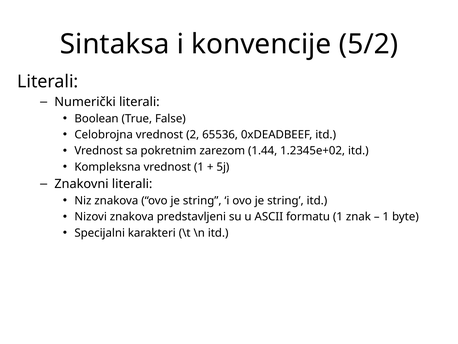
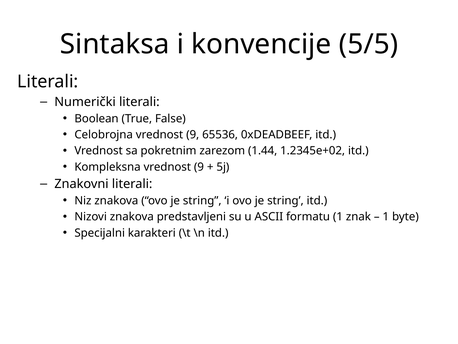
5/2: 5/2 -> 5/5
Celobrojna vrednost 2: 2 -> 9
Kompleksna vrednost 1: 1 -> 9
